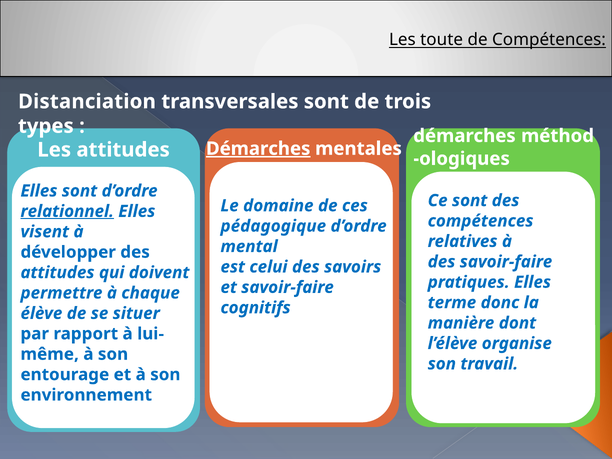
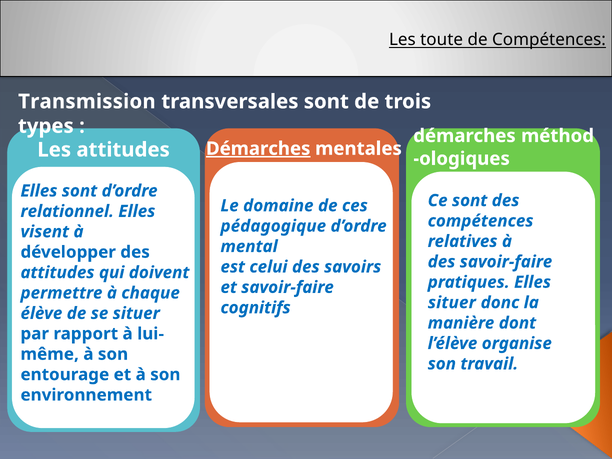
Distanciation: Distanciation -> Transmission
relationnel underline: present -> none
terme at (452, 303): terme -> situer
